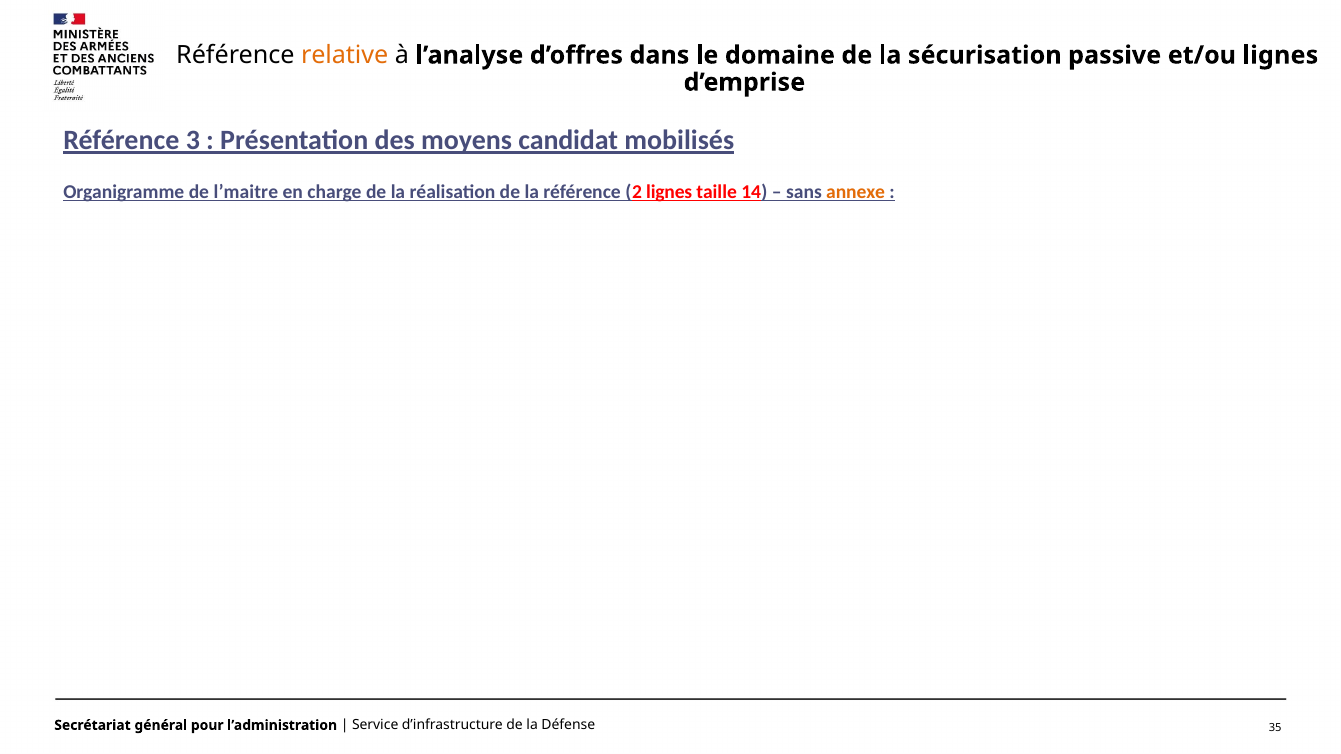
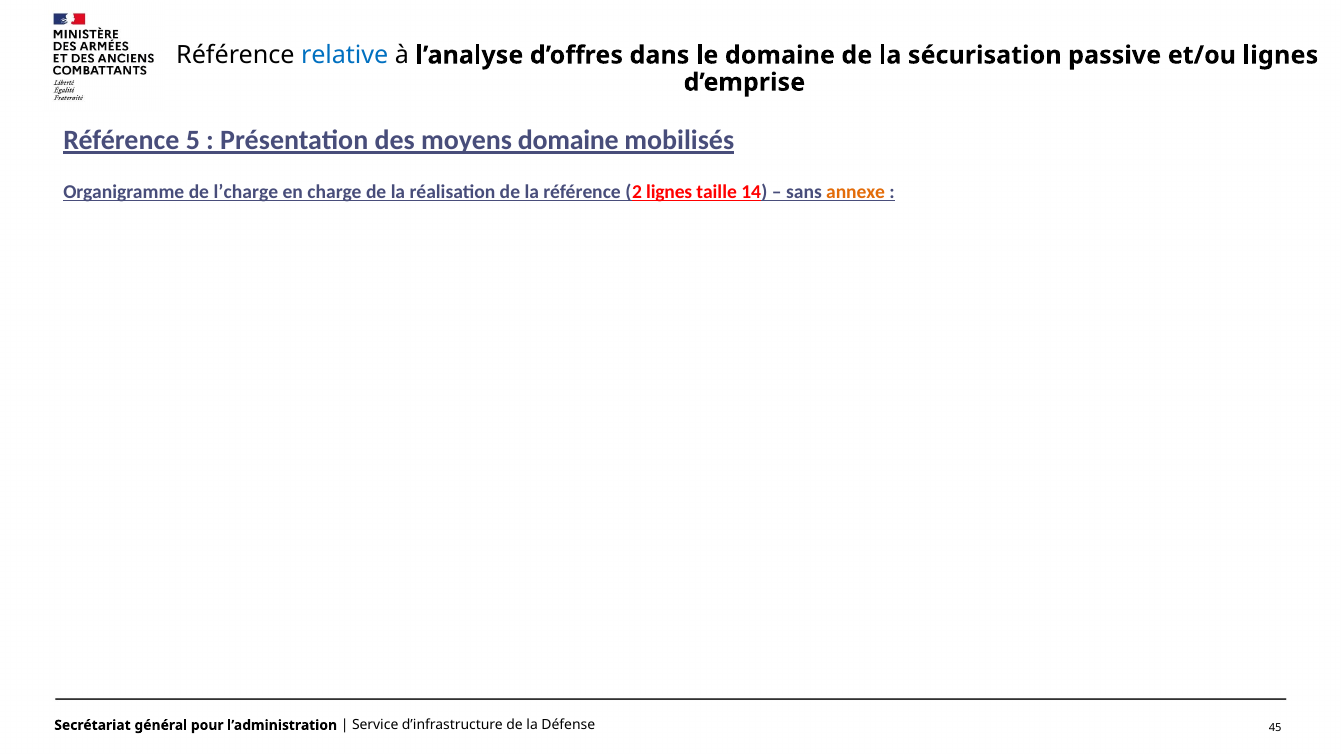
relative colour: orange -> blue
3: 3 -> 5
moyens candidat: candidat -> domaine
l’maitre: l’maitre -> l’charge
35: 35 -> 45
